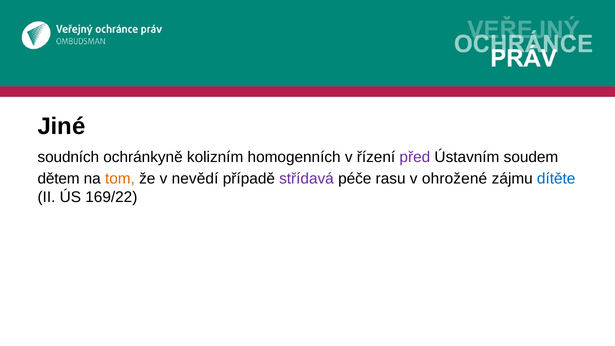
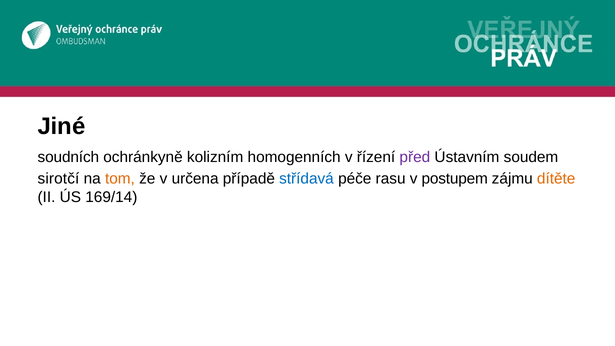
dětem: dětem -> sirotčí
nevědí: nevědí -> určena
střídavá colour: purple -> blue
ohrožené: ohrožené -> postupem
dítěte colour: blue -> orange
169/22: 169/22 -> 169/14
